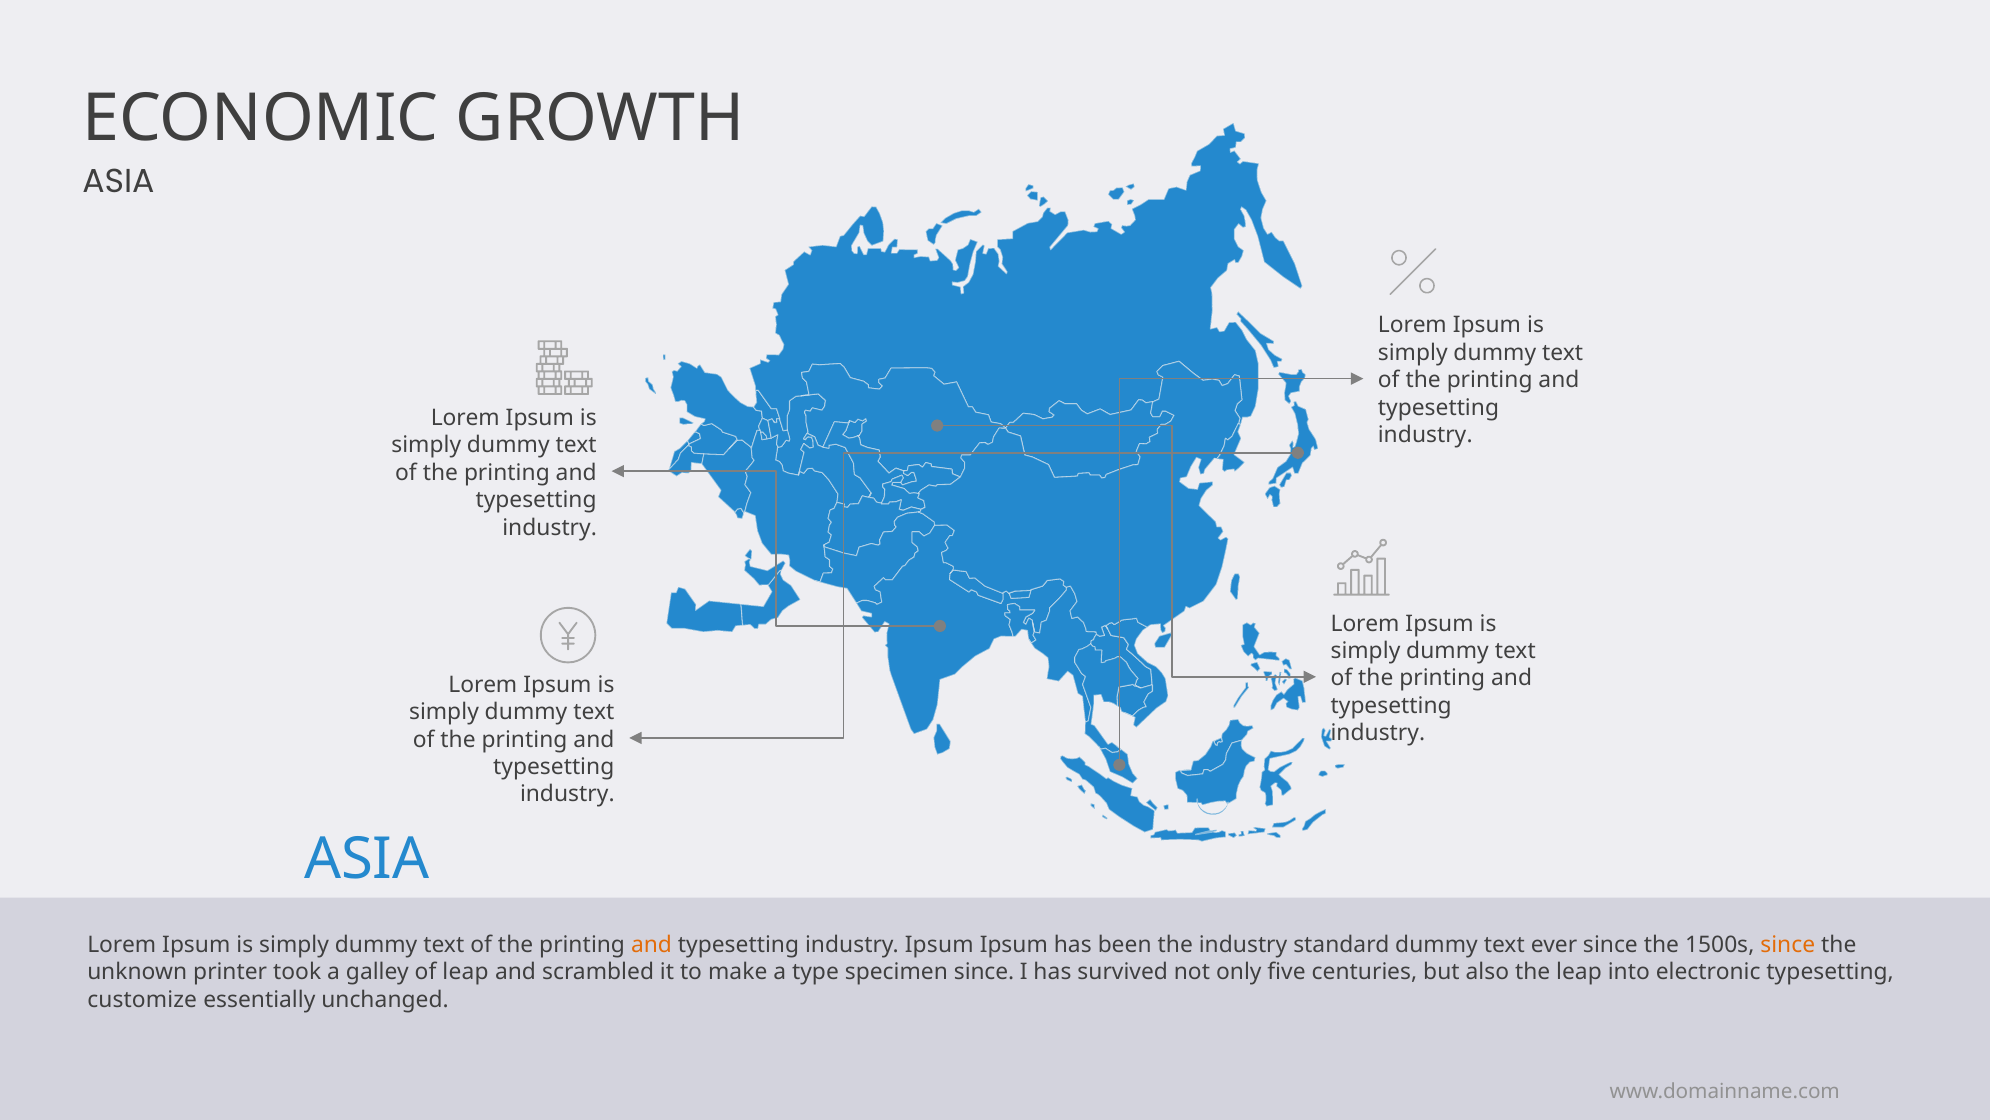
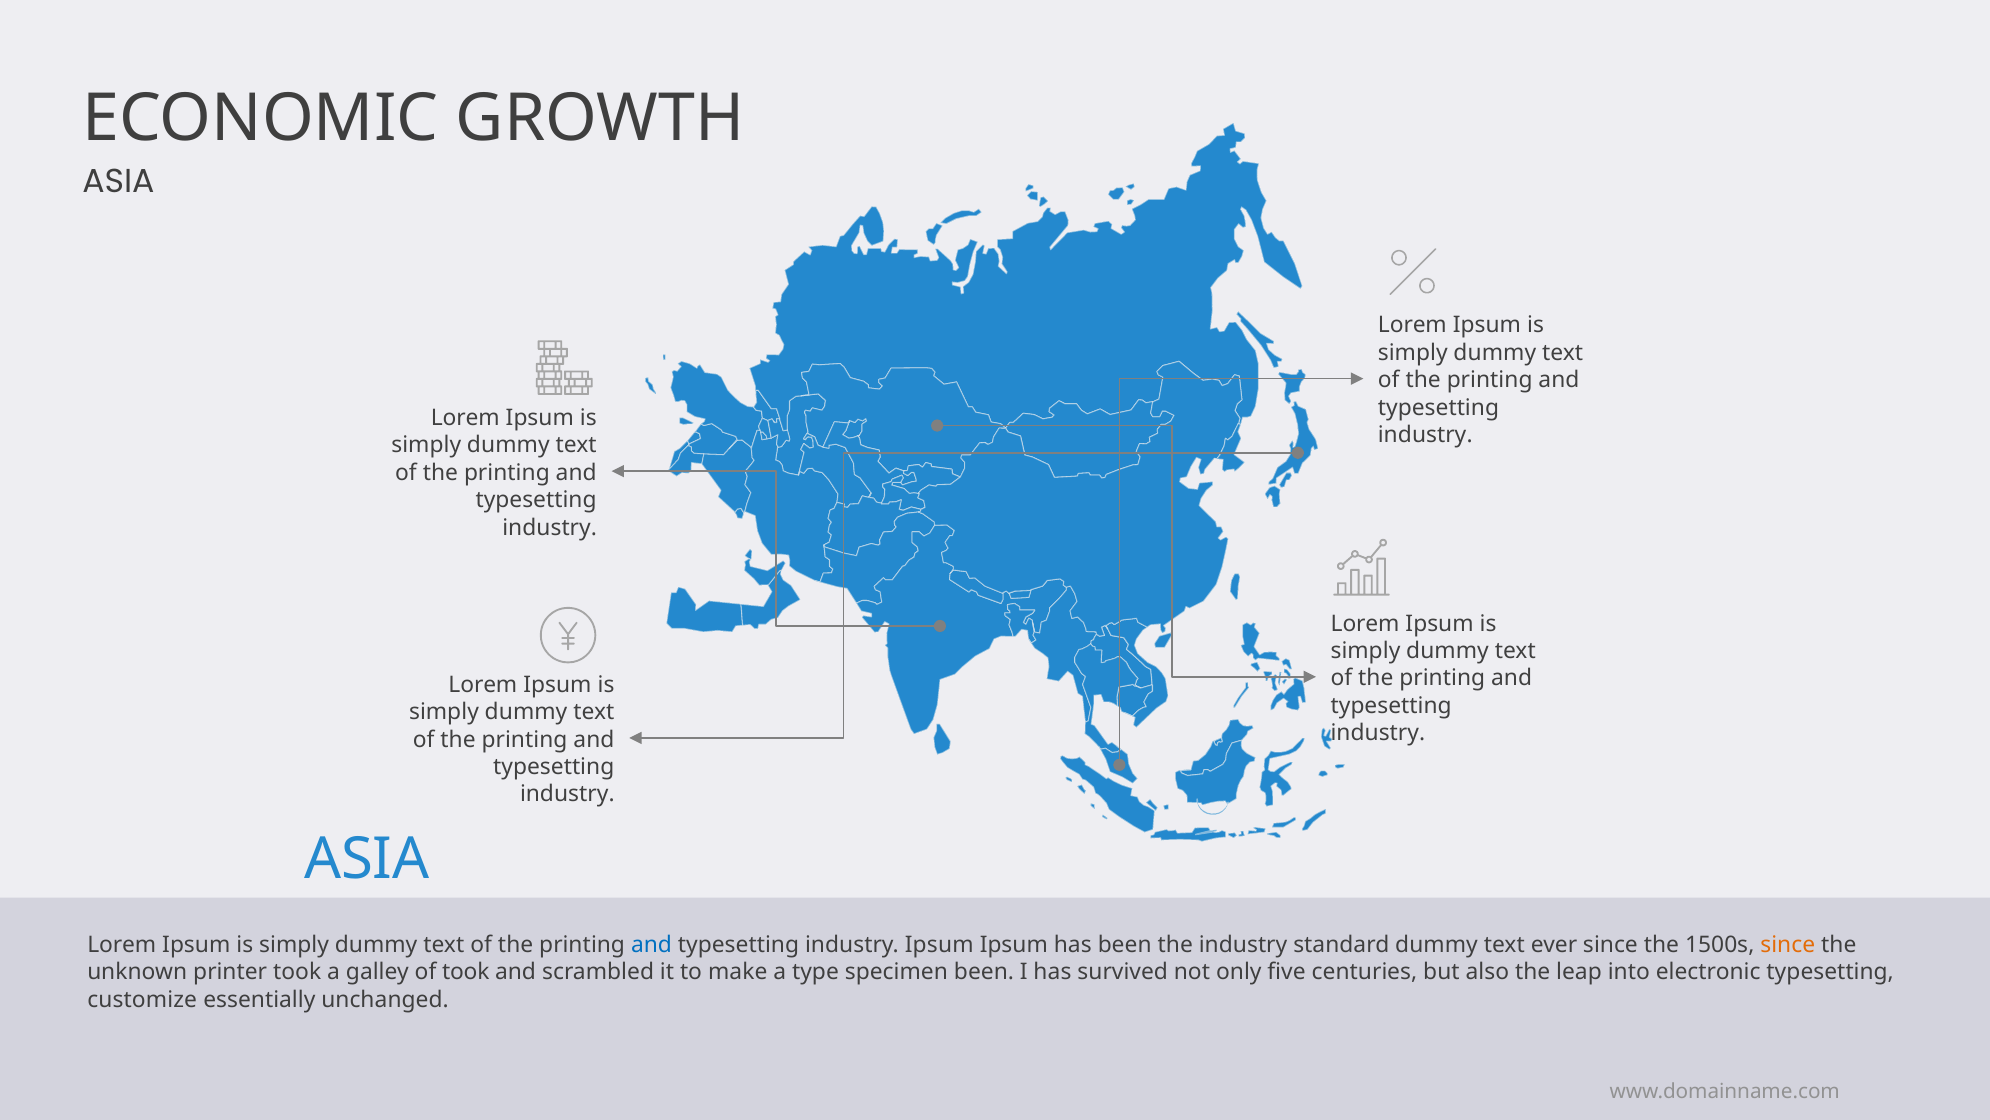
and at (651, 944) colour: orange -> blue
of leap: leap -> took
specimen since: since -> been
